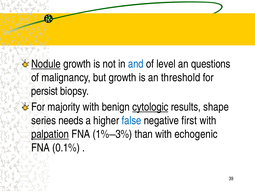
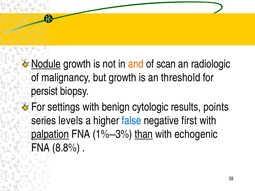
and colour: blue -> orange
level: level -> scan
questions: questions -> radiologic
majority: majority -> settings
cytologic underline: present -> none
shape: shape -> points
needs: needs -> levels
than underline: none -> present
0.1%: 0.1% -> 8.8%
